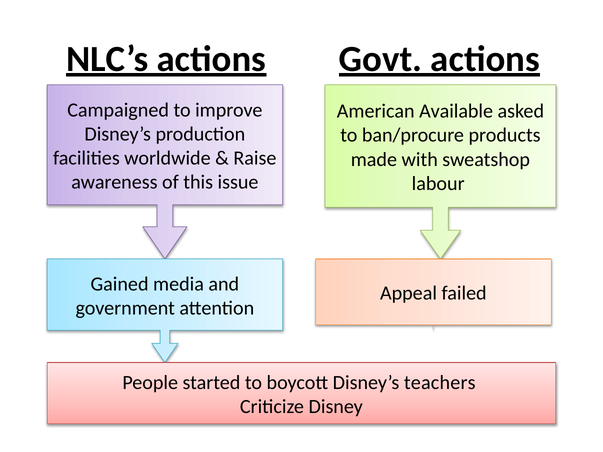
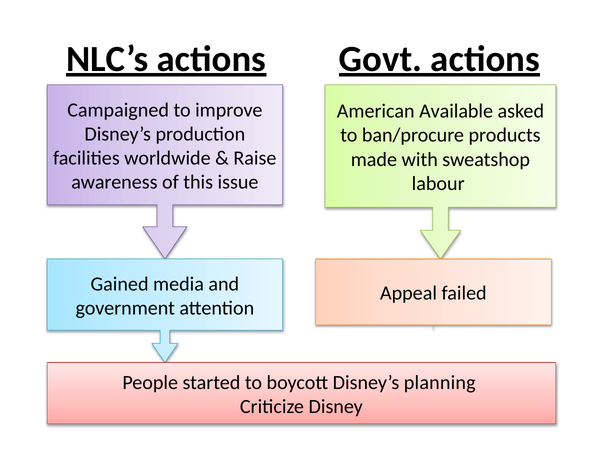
teachers: teachers -> planning
